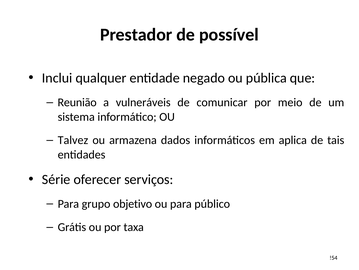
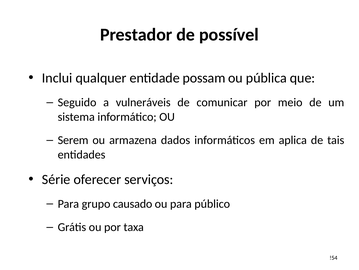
negado: negado -> possam
Reunião: Reunião -> Seguido
Talvez: Talvez -> Serem
objetivo: objetivo -> causado
